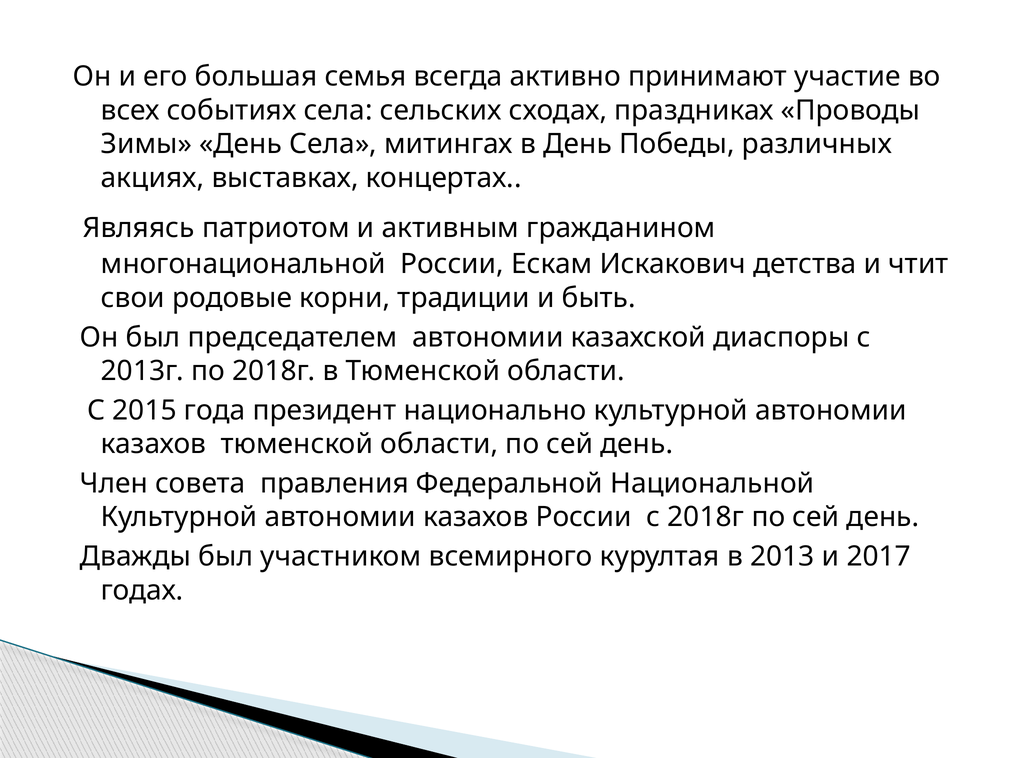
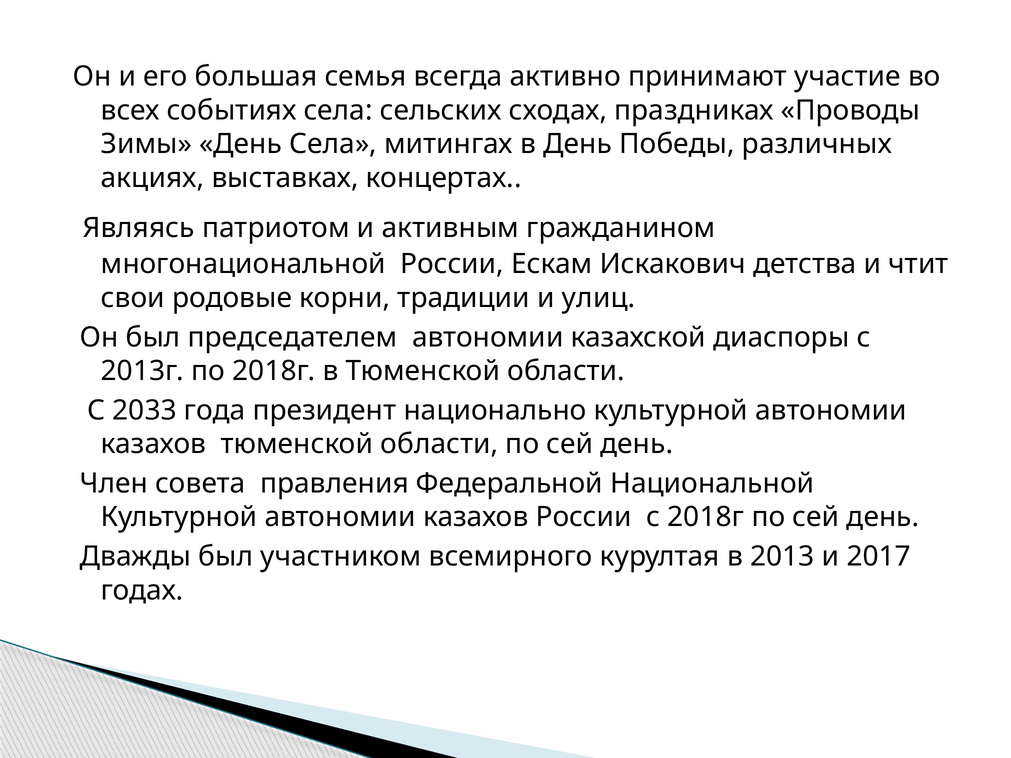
быть: быть -> улиц
2015: 2015 -> 2033
